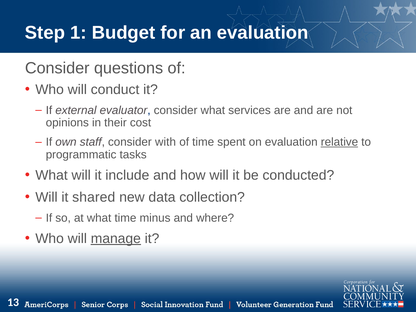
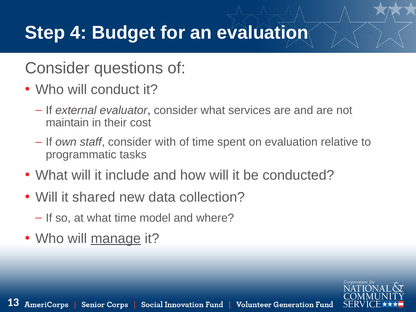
1: 1 -> 4
opinions: opinions -> maintain
relative underline: present -> none
minus: minus -> model
